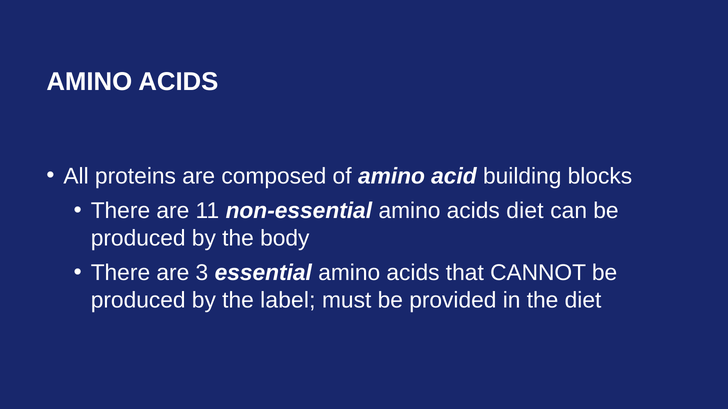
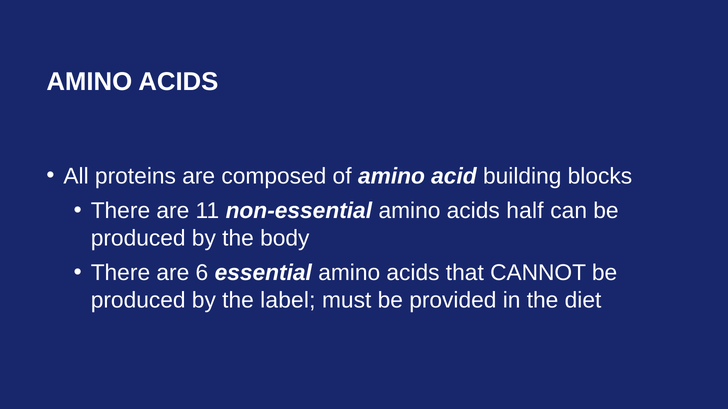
acids diet: diet -> half
3: 3 -> 6
